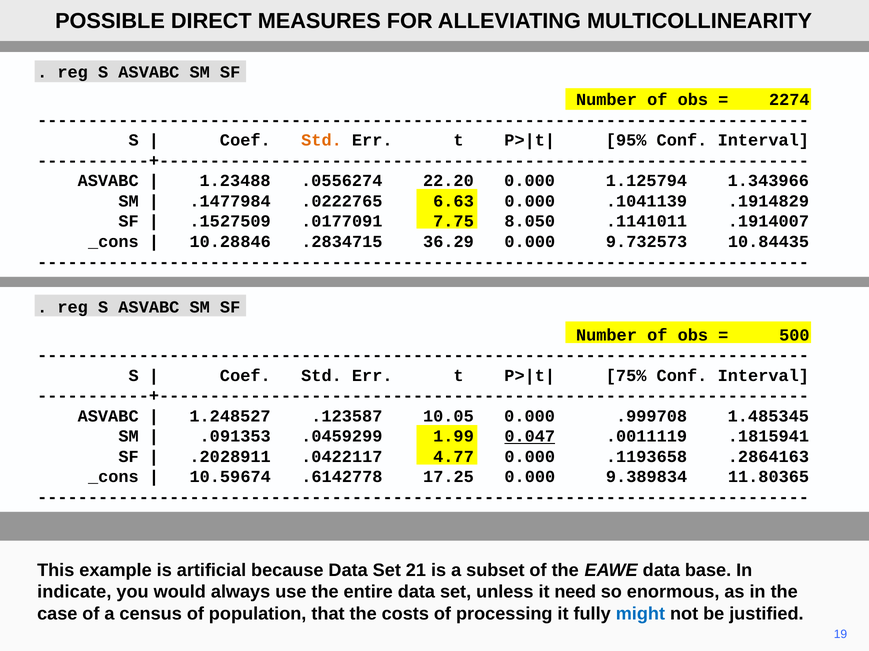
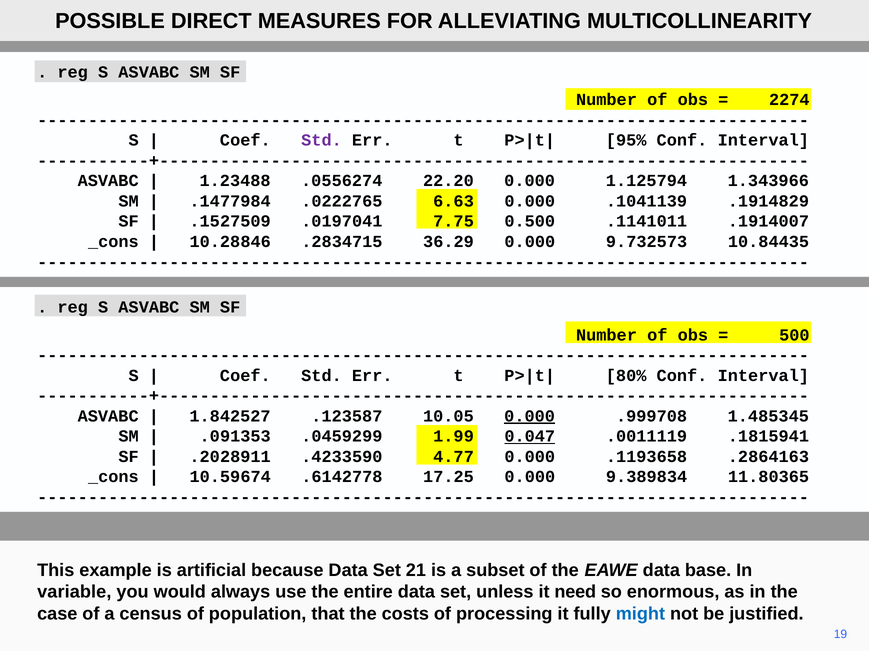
Std at (321, 141) colour: orange -> purple
.0177091: .0177091 -> .0197041
8.050: 8.050 -> 0.500
75%: 75% -> 80%
1.248527: 1.248527 -> 1.842527
0.000 at (530, 416) underline: none -> present
.0422117: .0422117 -> .4233590
indicate: indicate -> variable
